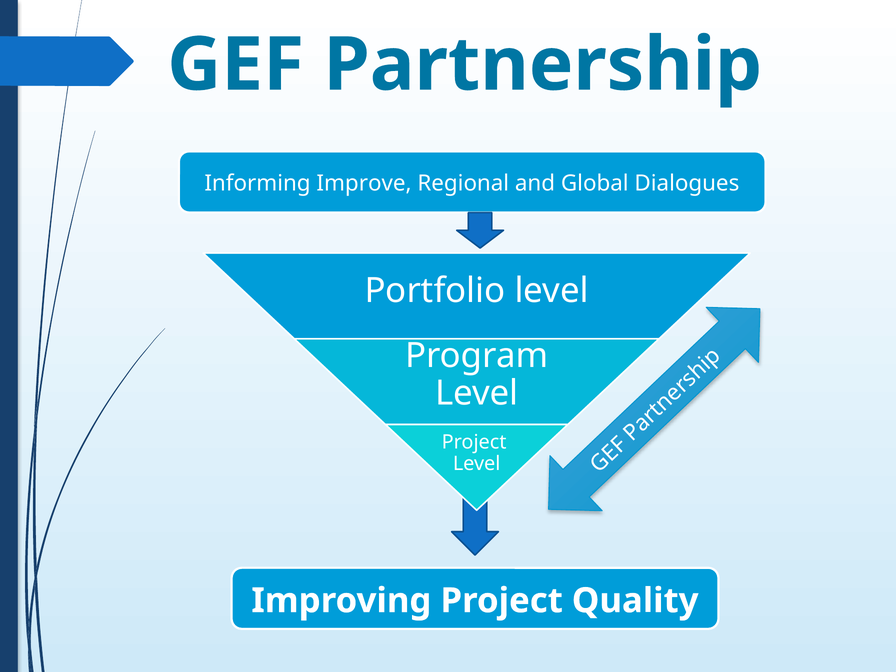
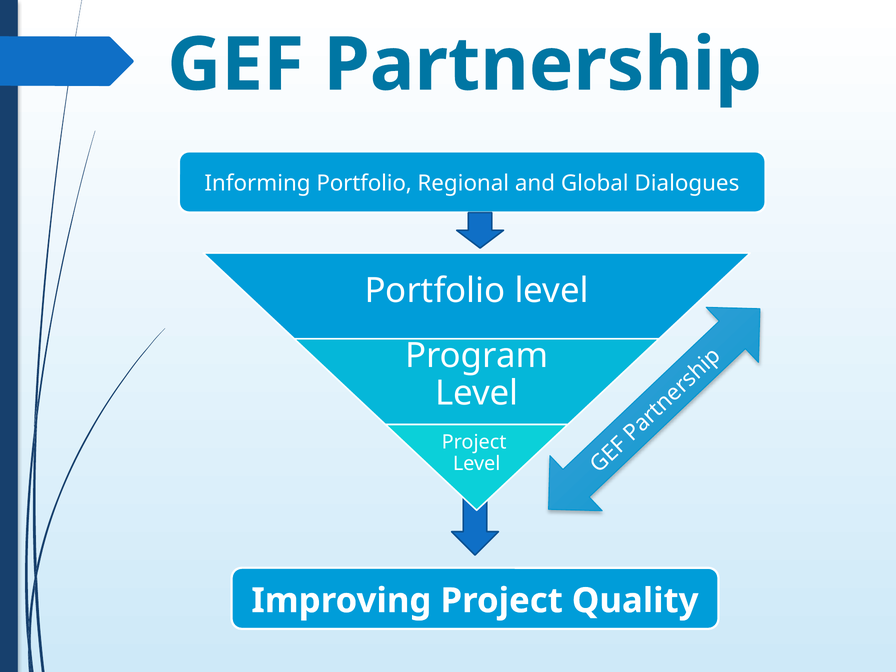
Informing Improve: Improve -> Portfolio
